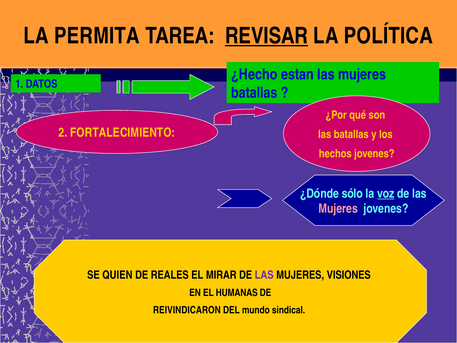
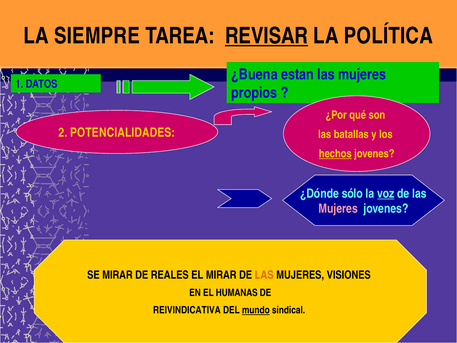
PERMITA: PERMITA -> SIEMPRE
¿Hecho: ¿Hecho -> ¿Buena
batallas at (254, 93): batallas -> propios
FORTALECIMIENTO: FORTALECIMIENTO -> POTENCIALIDADES
hechos underline: none -> present
SE QUIEN: QUIEN -> MIRAR
LAS at (264, 275) colour: purple -> orange
REIVINDICARON: REIVINDICARON -> REIVINDICATIVA
mundo underline: none -> present
